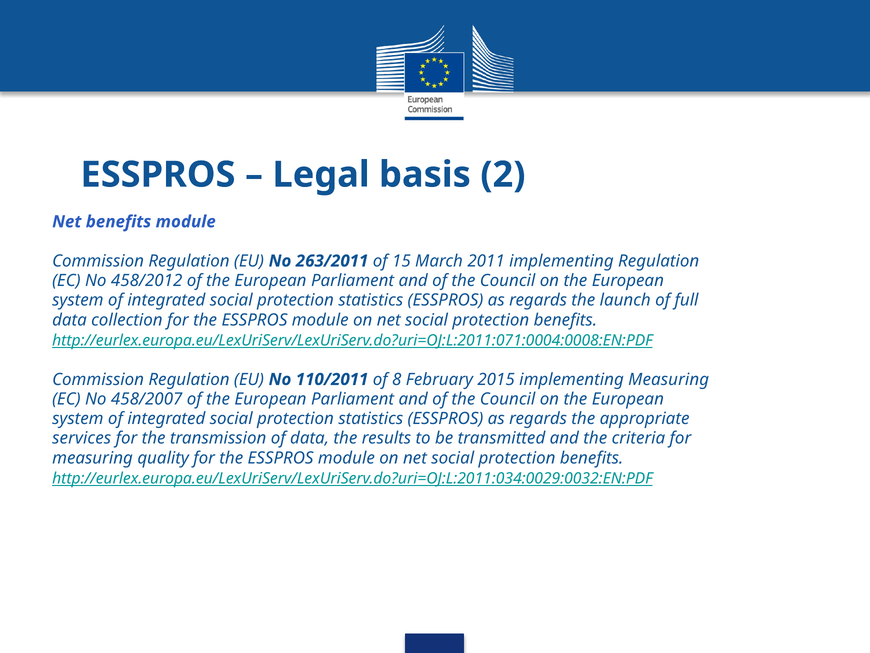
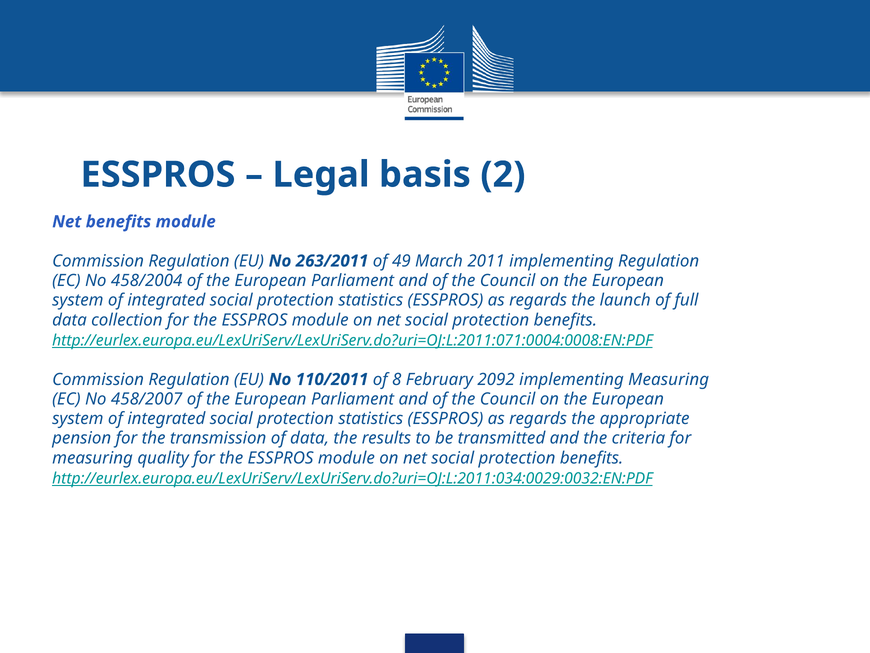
15: 15 -> 49
458/2012: 458/2012 -> 458/2004
2015: 2015 -> 2092
services: services -> pension
